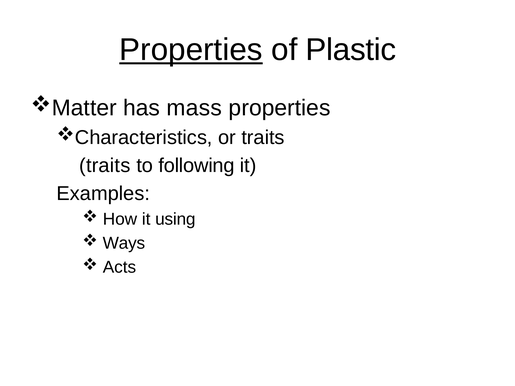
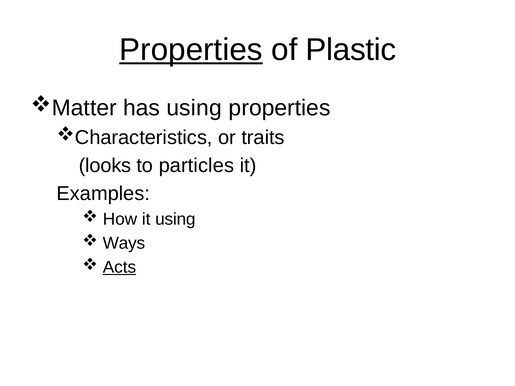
has mass: mass -> using
traits at (105, 166): traits -> looks
following: following -> particles
Acts underline: none -> present
